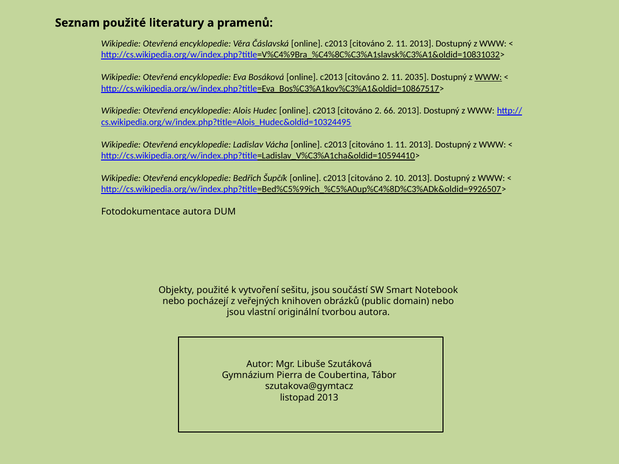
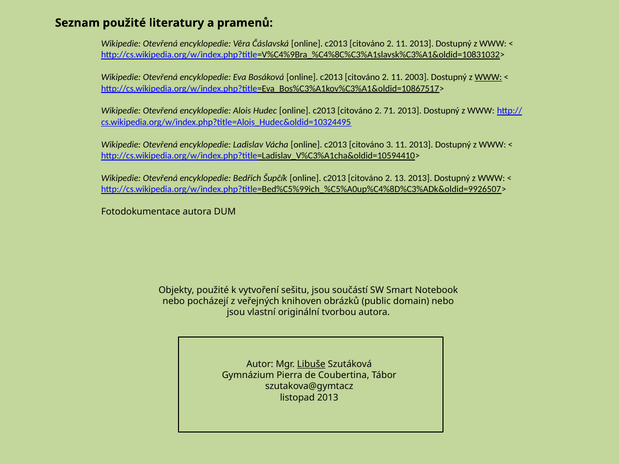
2035: 2035 -> 2003
66: 66 -> 71
1: 1 -> 3
10: 10 -> 13
Libuše underline: none -> present
